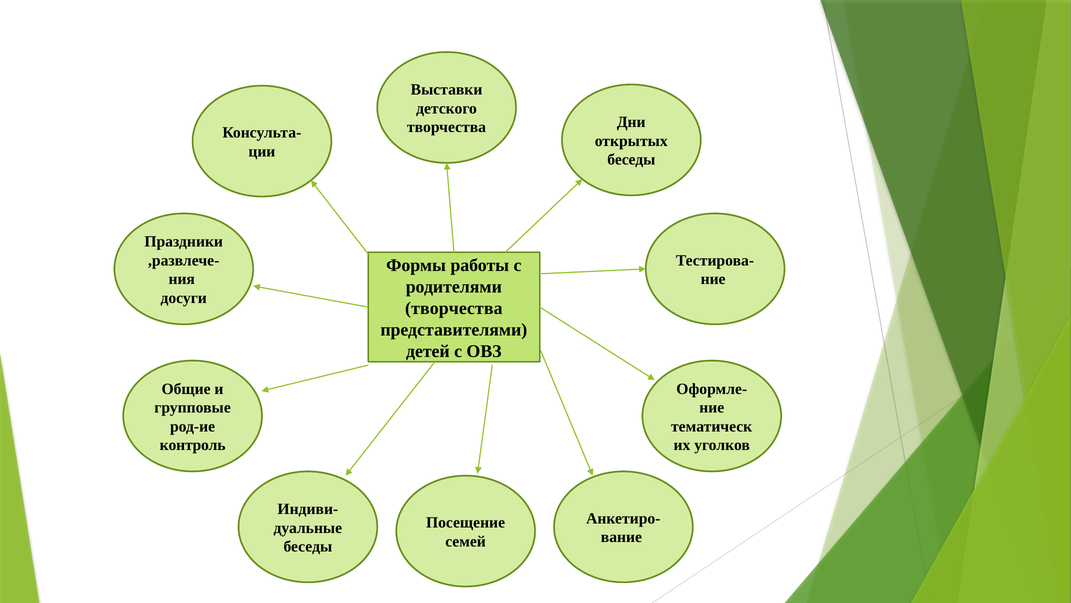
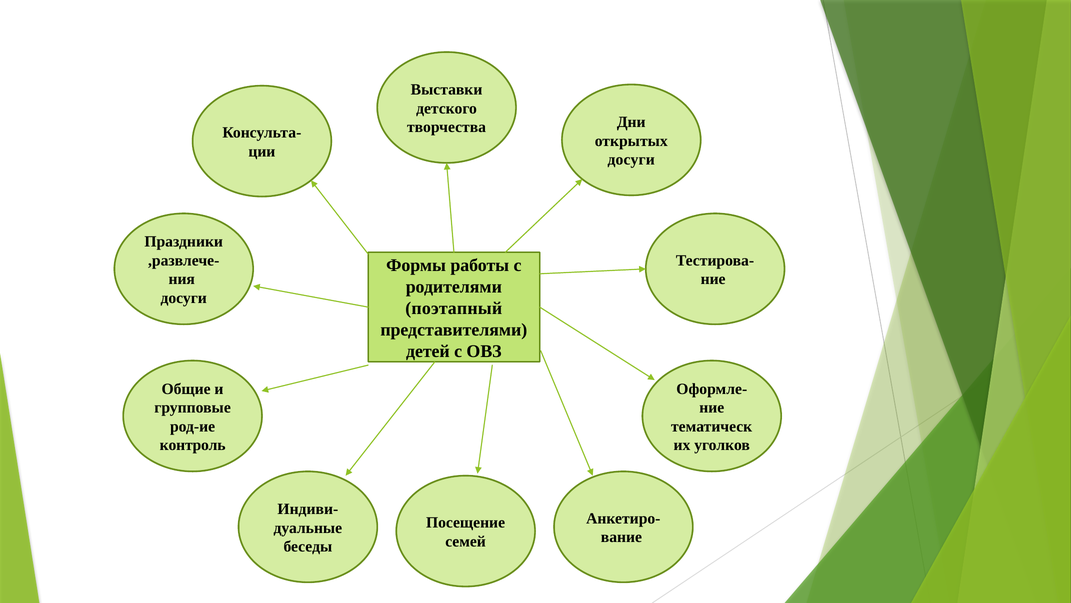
беседы at (631, 160): беседы -> досуги
творчества at (454, 308): творчества -> поэтапный
